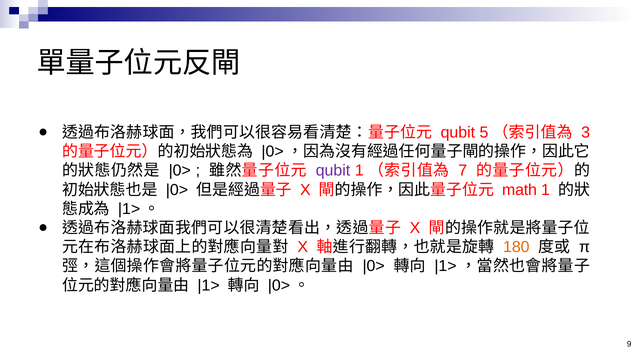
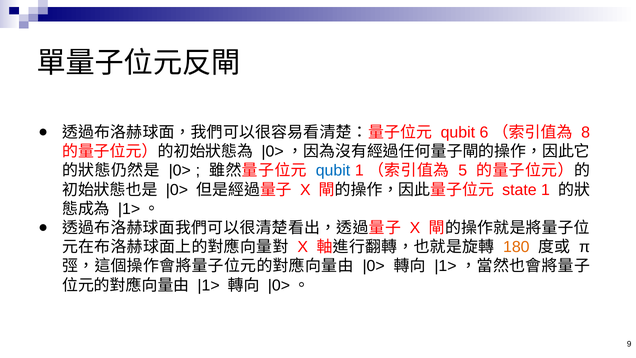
5: 5 -> 6
3: 3 -> 8
qubit at (333, 171) colour: purple -> blue
7: 7 -> 5
math: math -> state
